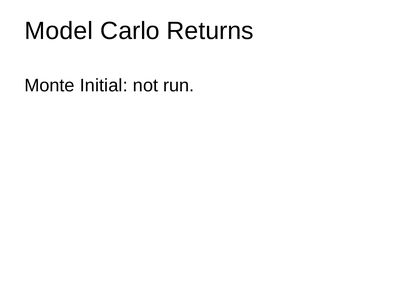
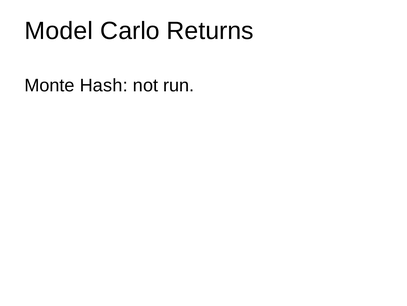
Initial: Initial -> Hash
